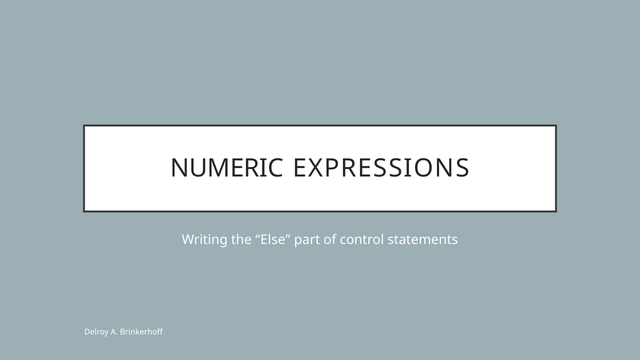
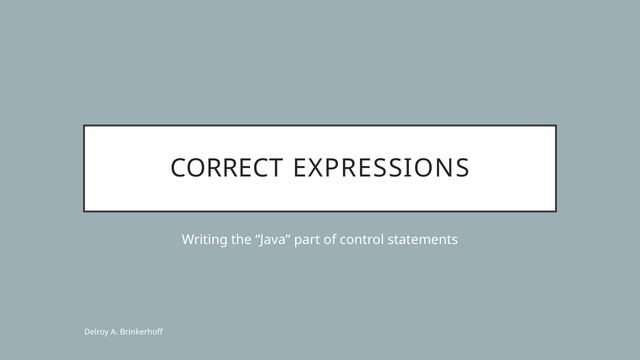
NUMERIC: NUMERIC -> CORRECT
Else: Else -> Java
